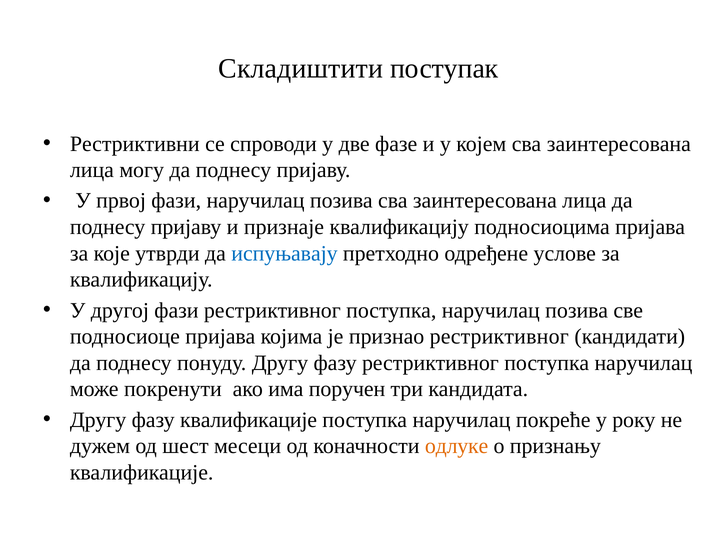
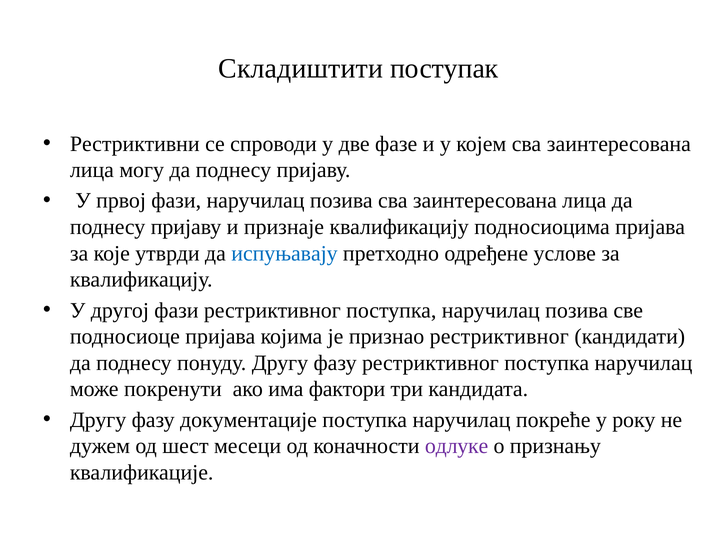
поручен: поручен -> фактори
фазу квалификације: квалификације -> документације
одлуке colour: orange -> purple
